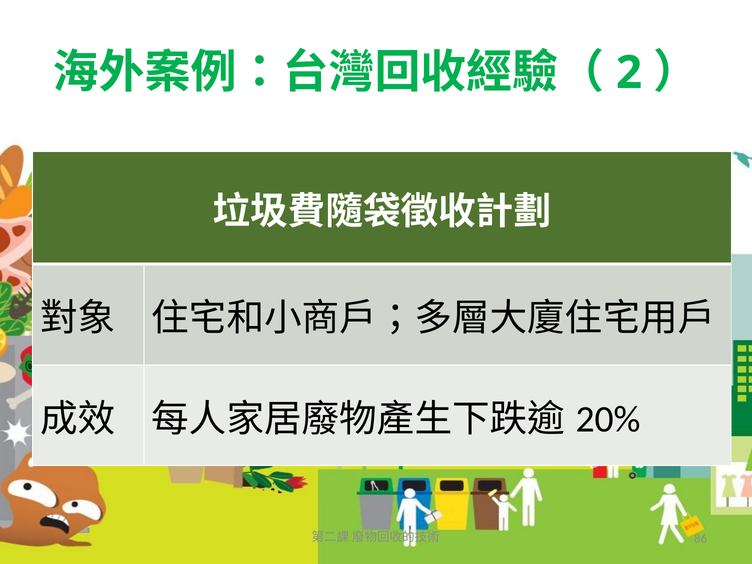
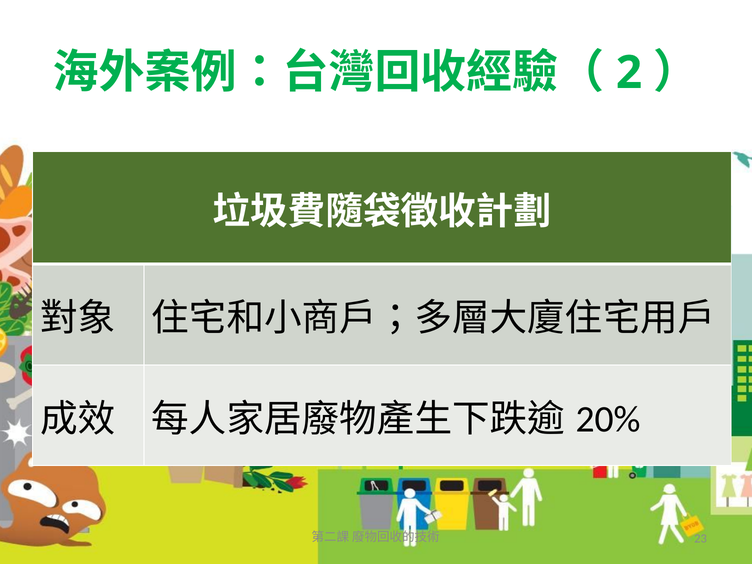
86: 86 -> 23
